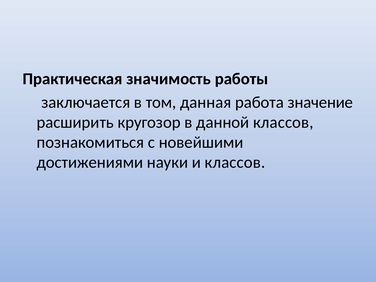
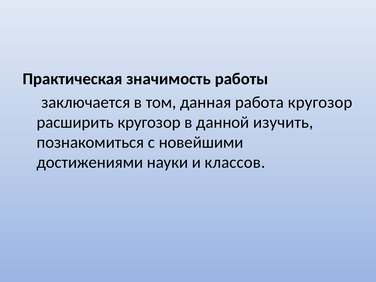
работа значение: значение -> кругозор
данной классов: классов -> изучить
